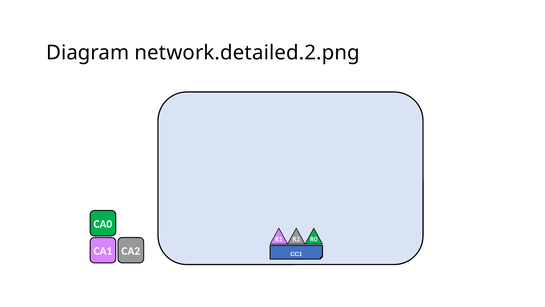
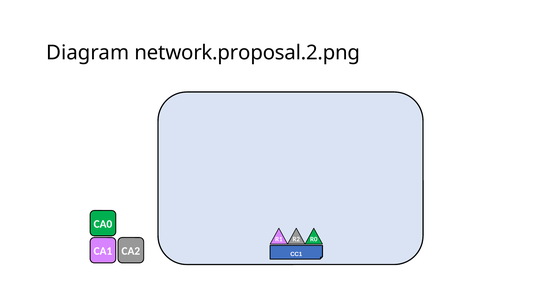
network.detailed.2.png: network.detailed.2.png -> network.proposal.2.png
